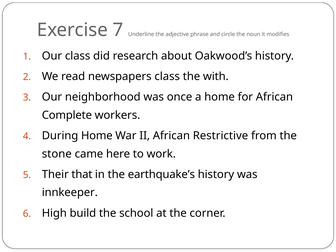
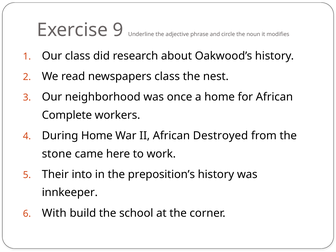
7: 7 -> 9
with: with -> nest
Restrictive: Restrictive -> Destroyed
that: that -> into
earthquake’s: earthquake’s -> preposition’s
High: High -> With
